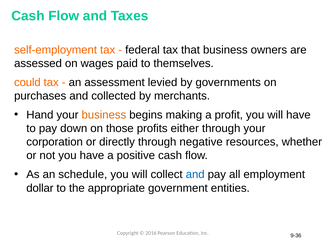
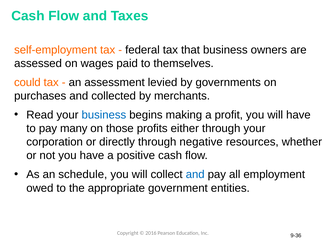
Hand: Hand -> Read
business at (104, 115) colour: orange -> blue
down: down -> many
dollar: dollar -> owed
